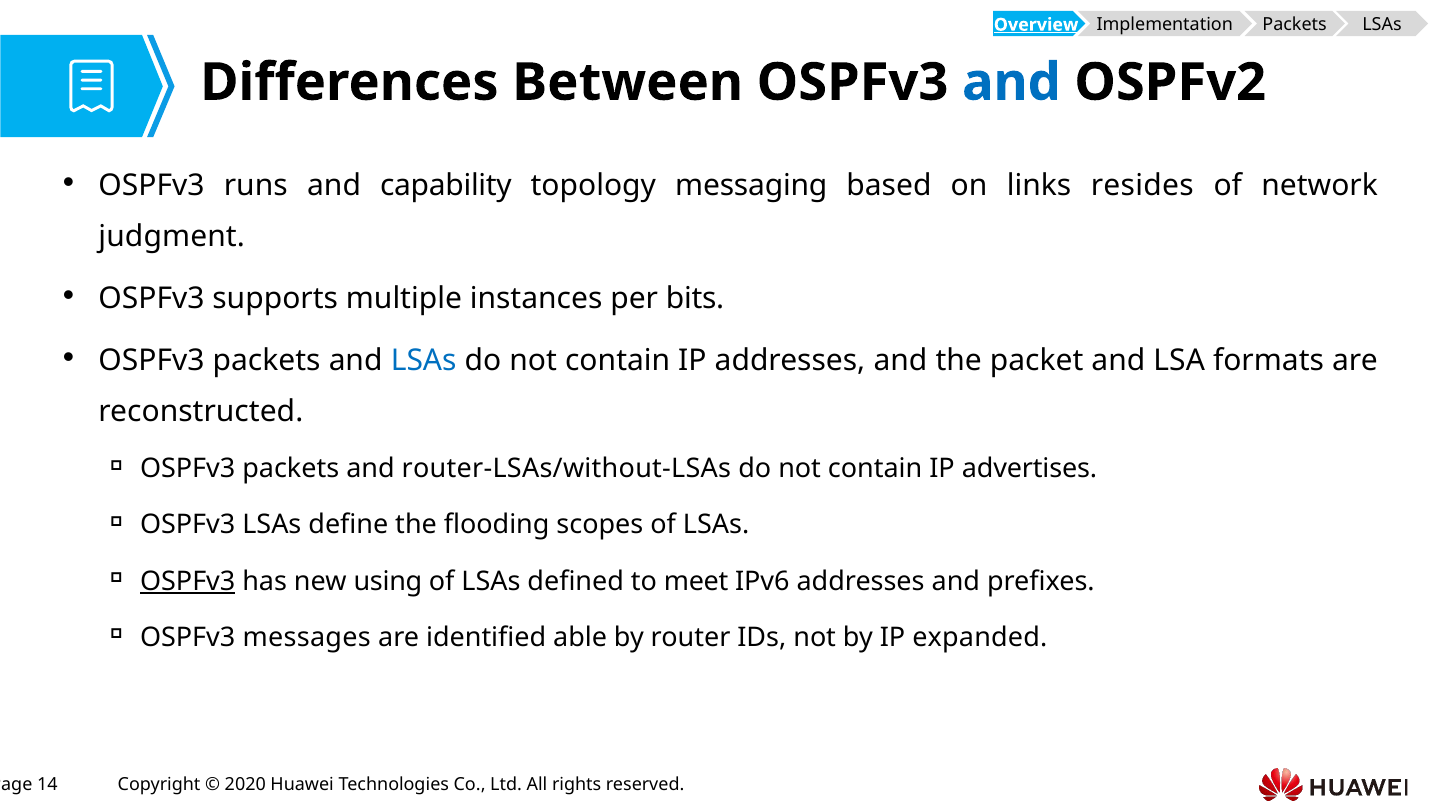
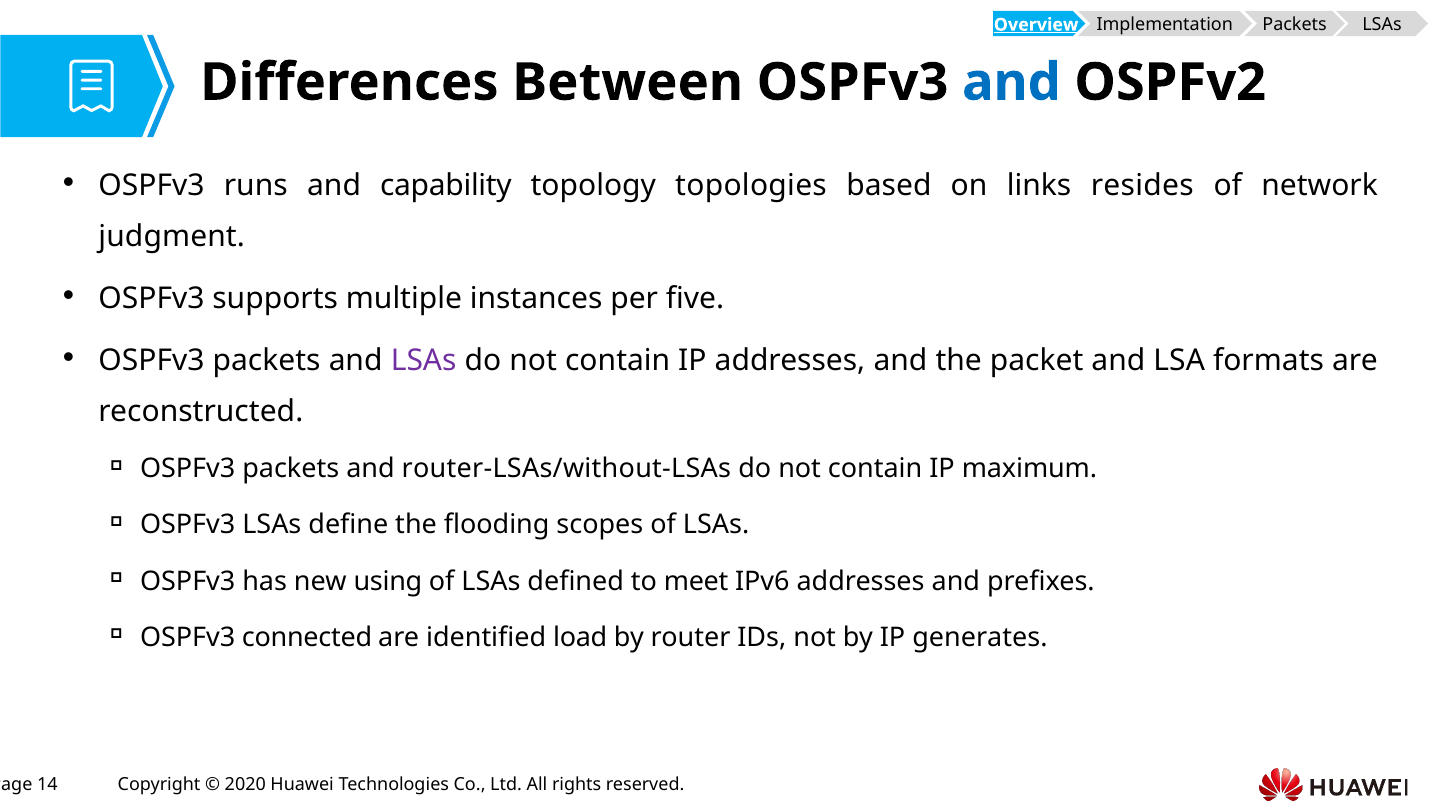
messaging: messaging -> topologies
bits: bits -> five
LSAs at (424, 361) colour: blue -> purple
advertises: advertises -> maximum
OSPFv3 at (188, 581) underline: present -> none
messages: messages -> connected
able: able -> load
expanded: expanded -> generates
